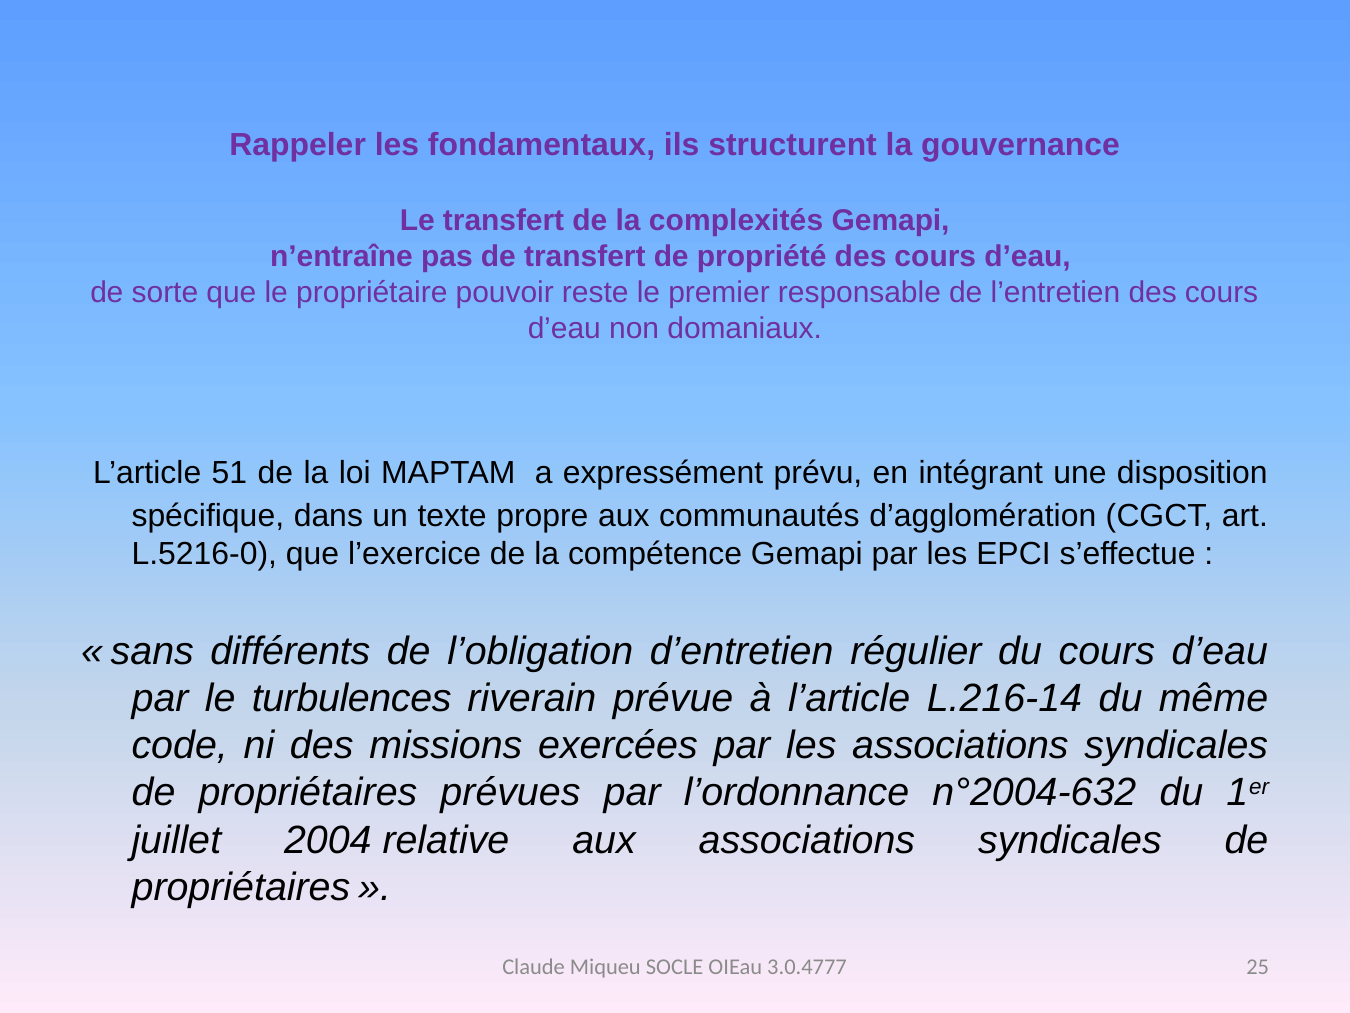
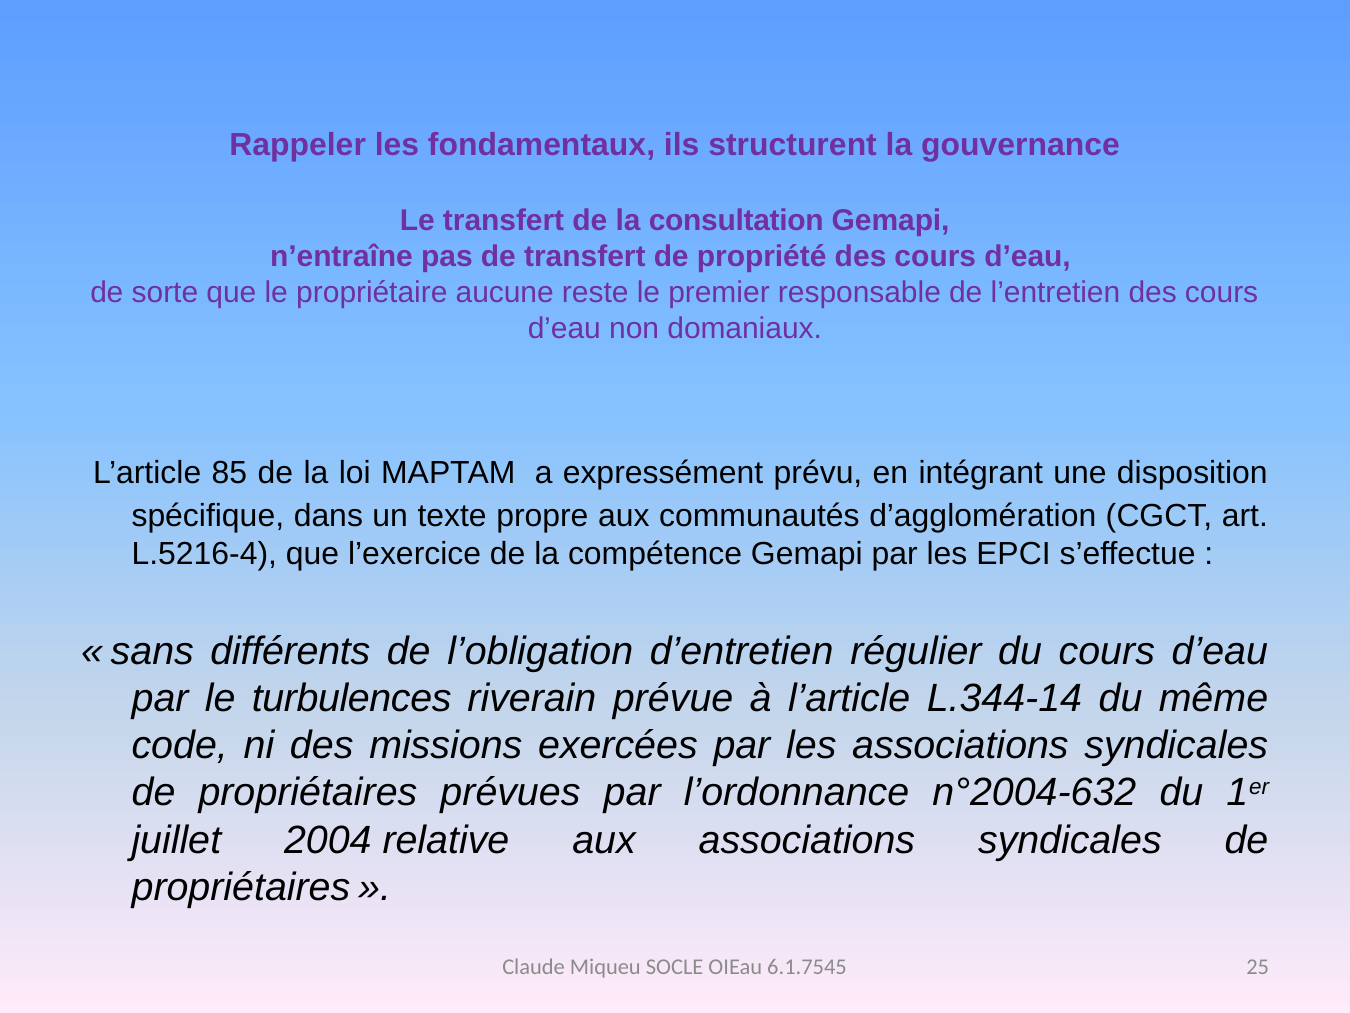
complexités: complexités -> consultation
pouvoir: pouvoir -> aucune
51: 51 -> 85
L.5216-0: L.5216-0 -> L.5216-4
L.216-14: L.216-14 -> L.344-14
3.0.4777: 3.0.4777 -> 6.1.7545
